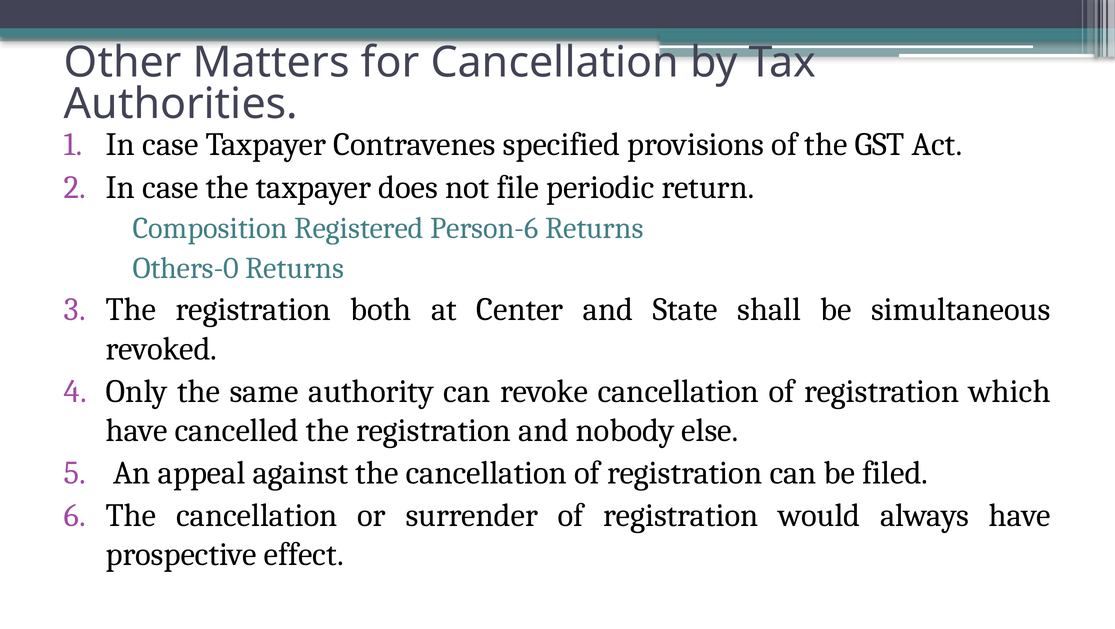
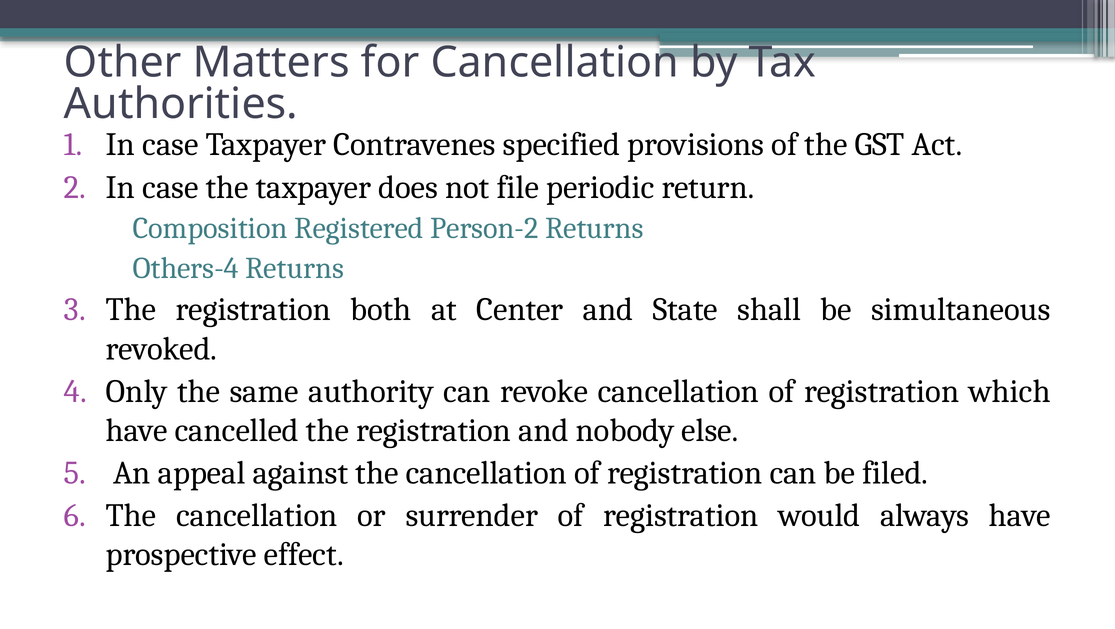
Person-6: Person-6 -> Person-2
Others-0: Others-0 -> Others-4
